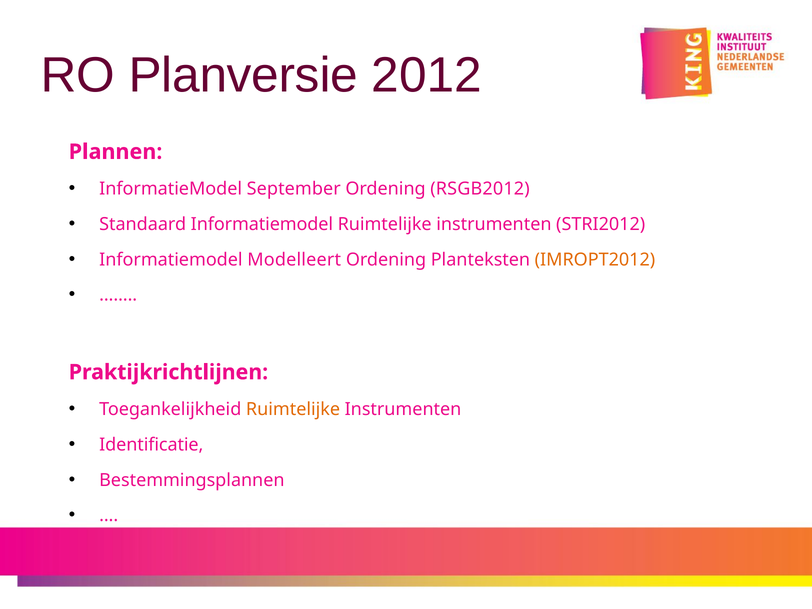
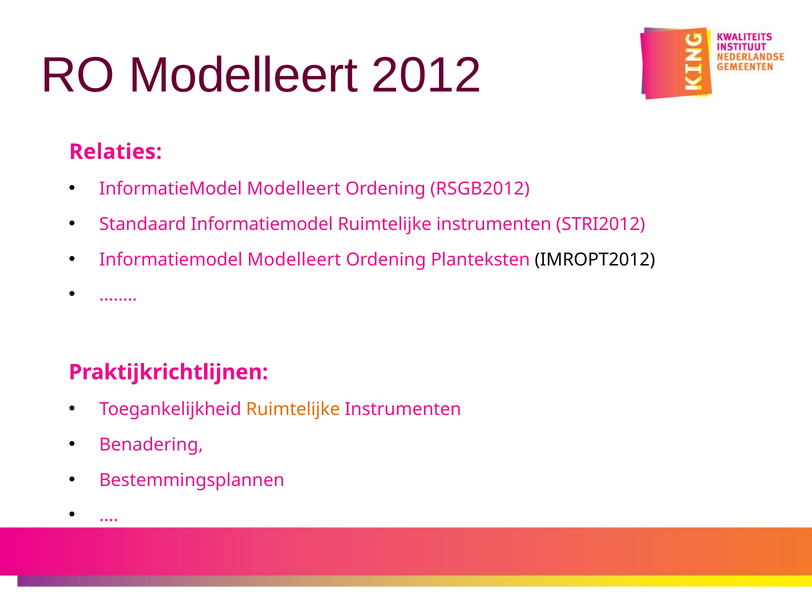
RO Planversie: Planversie -> Modelleert
Plannen: Plannen -> Relaties
September at (294, 189): September -> Modelleert
IMROPT2012 colour: orange -> black
Identificatie: Identificatie -> Benadering
